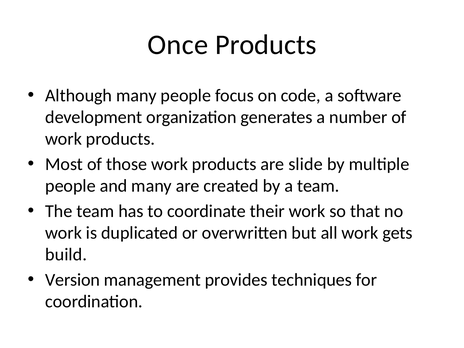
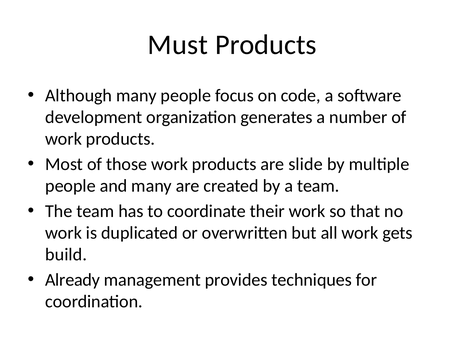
Once: Once -> Must
Version: Version -> Already
